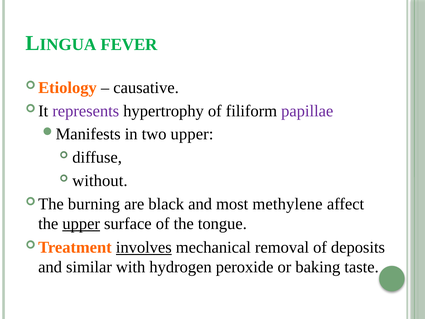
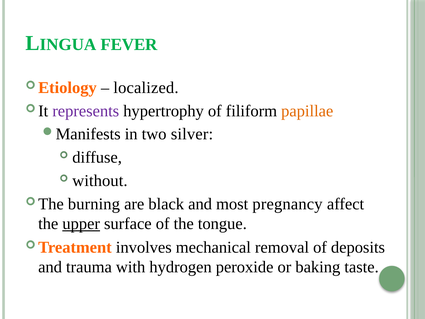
causative: causative -> localized
papillae colour: purple -> orange
two upper: upper -> silver
methylene: methylene -> pregnancy
involves underline: present -> none
similar: similar -> trauma
